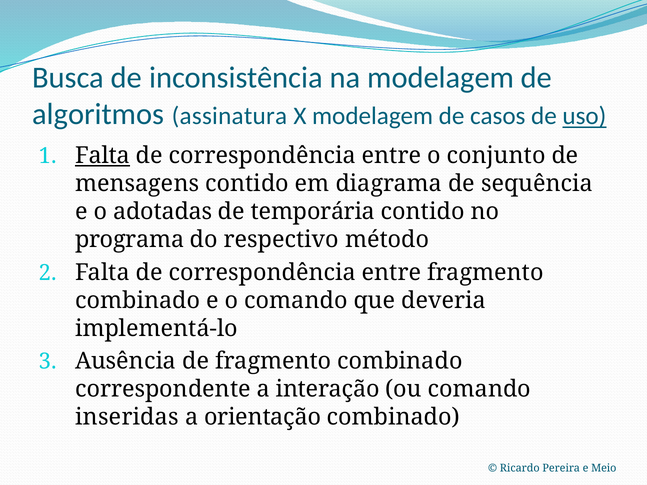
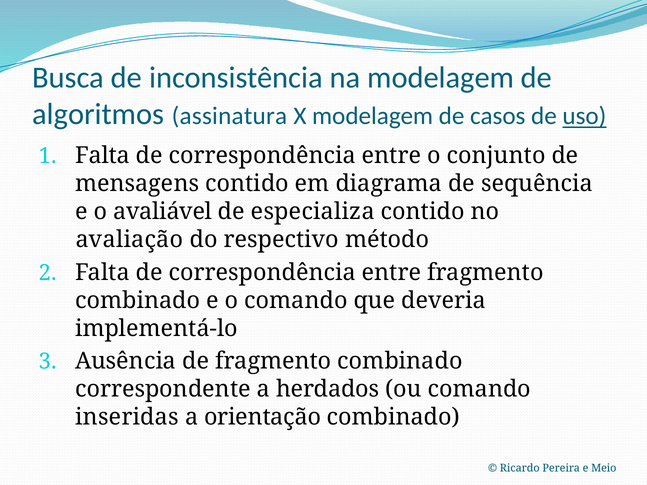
Falta at (103, 156) underline: present -> none
adotadas: adotadas -> avaliável
temporária: temporária -> especializa
programa: programa -> avaliação
interação: interação -> herdados
